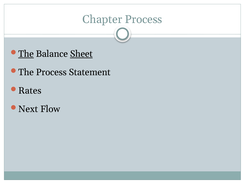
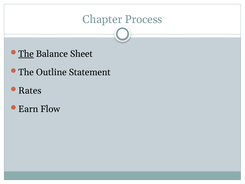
Sheet underline: present -> none
The Process: Process -> Outline
Next: Next -> Earn
